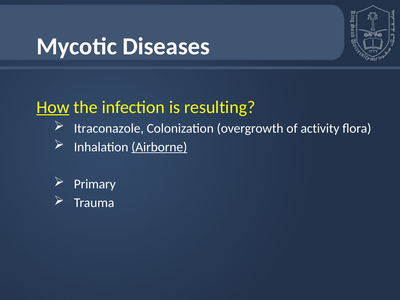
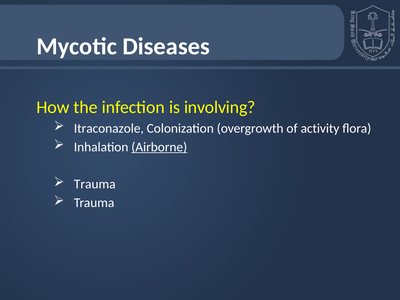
How underline: present -> none
resulting: resulting -> involving
Primary at (95, 184): Primary -> Trauma
